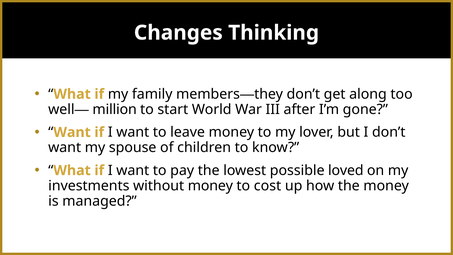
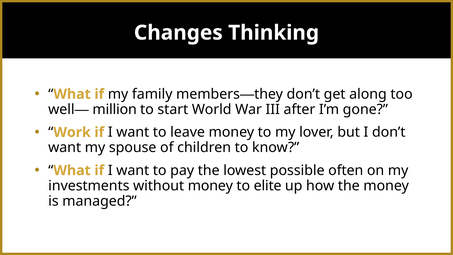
Want at (72, 132): Want -> Work
loved: loved -> often
cost: cost -> elite
